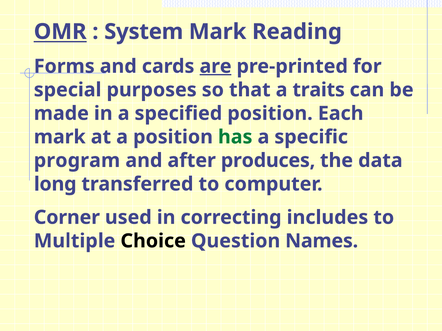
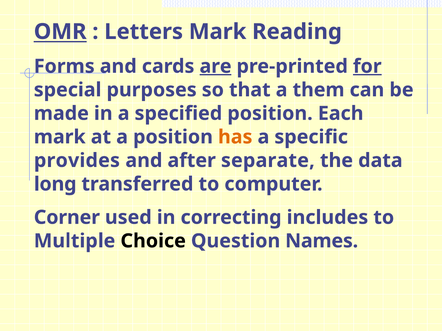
System: System -> Letters
for underline: none -> present
traits: traits -> them
has colour: green -> orange
program: program -> provides
produces: produces -> separate
